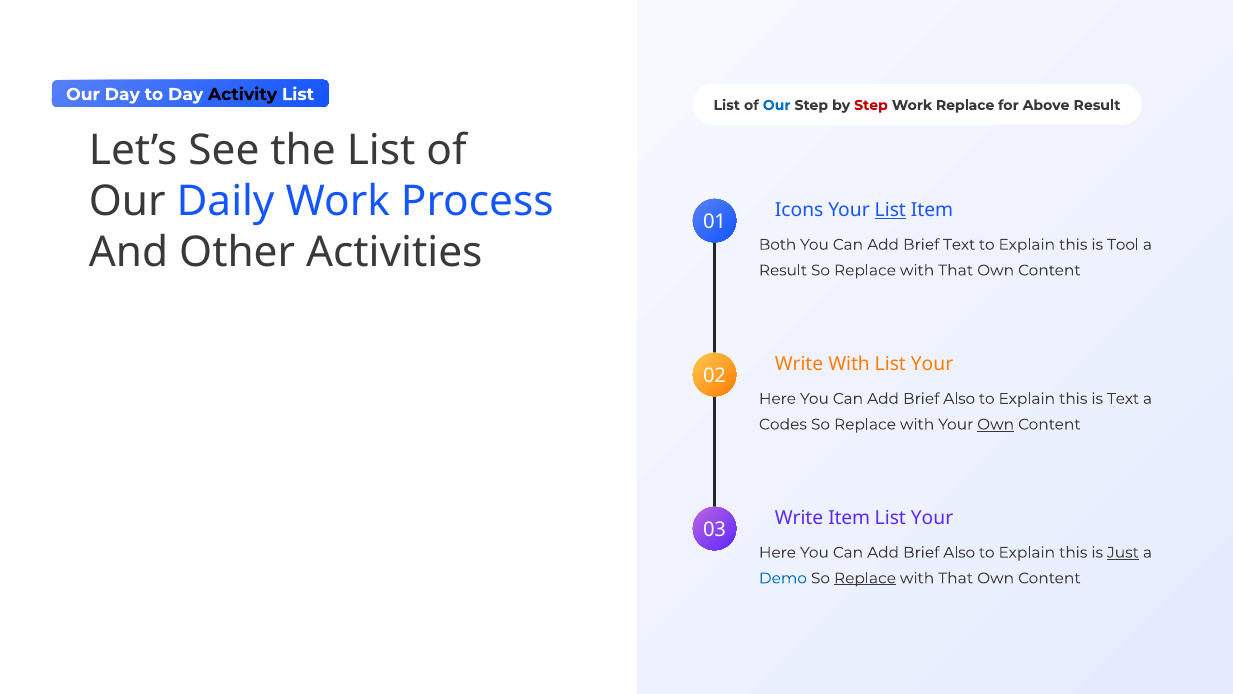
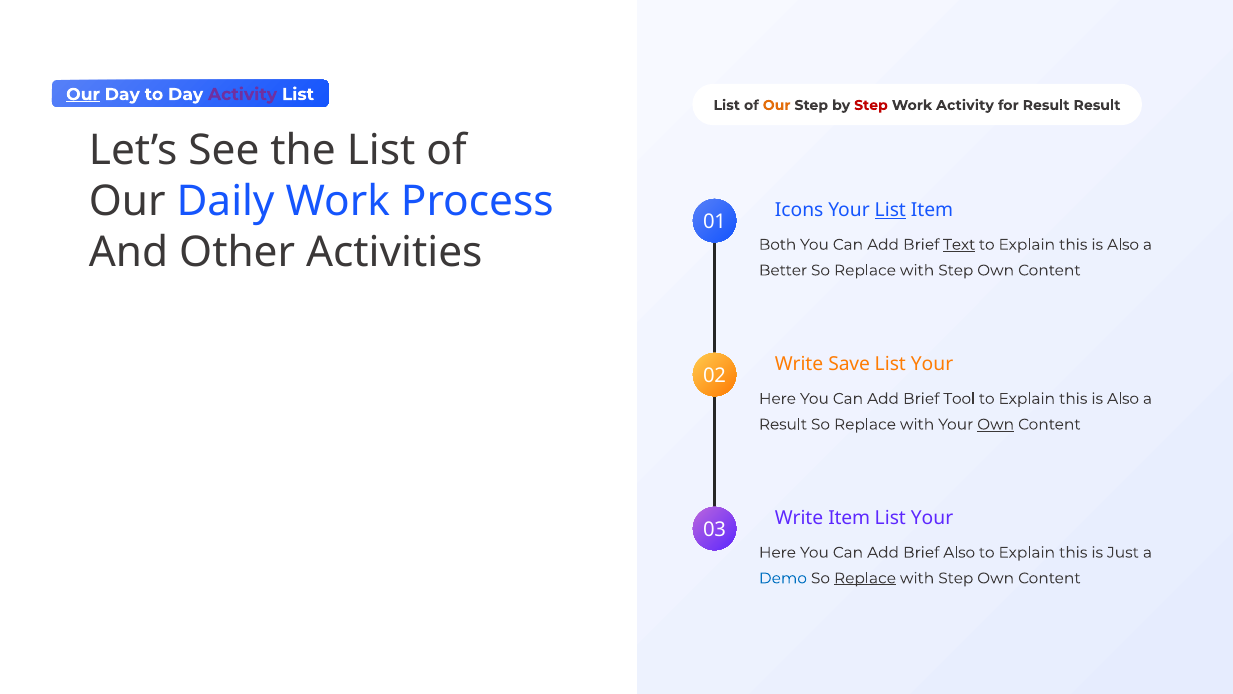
Our at (83, 94) underline: none -> present
Activity at (243, 94) colour: black -> purple
Our at (777, 105) colour: blue -> orange
Work Replace: Replace -> Activity
for Above: Above -> Result
Text at (959, 244) underline: none -> present
Tool at (1123, 244): Tool -> Also
Result at (783, 270): Result -> Better
That at (956, 270): That -> Step
Write With: With -> Save
Also at (959, 398): Also -> Tool
Text at (1123, 398): Text -> Also
Codes at (783, 424): Codes -> Result
Just underline: present -> none
That at (956, 578): That -> Step
